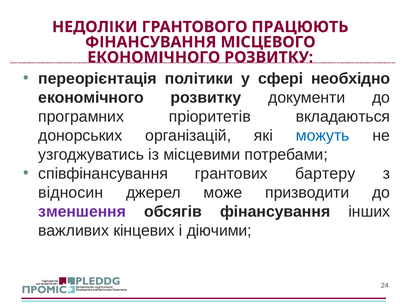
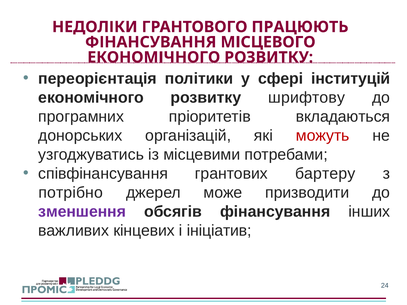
необхідно: необхідно -> інституцій
документи: документи -> шрифтову
можуть colour: blue -> red
відносин: відносин -> потрібно
діючими: діючими -> ініціатив
